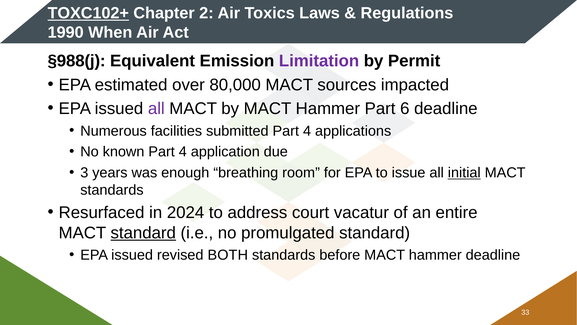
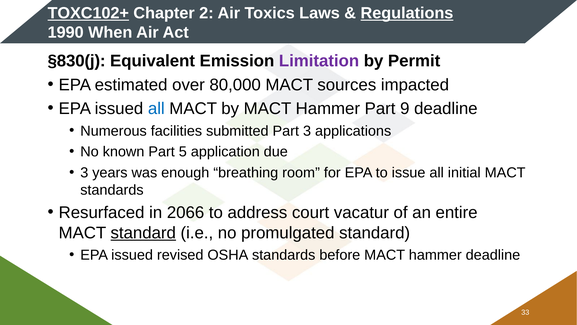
Regulations underline: none -> present
§988(j: §988(j -> §830(j
all at (156, 109) colour: purple -> blue
6: 6 -> 9
submitted Part 4: 4 -> 3
known Part 4: 4 -> 5
initial underline: present -> none
2024: 2024 -> 2066
BOTH: BOTH -> OSHA
